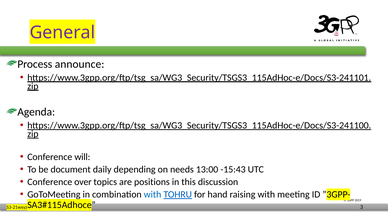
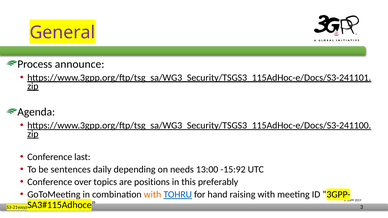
will: will -> last
document: document -> sentences
-15:43: -15:43 -> -15:92
discussion: discussion -> preferably
with at (153, 195) colour: blue -> orange
